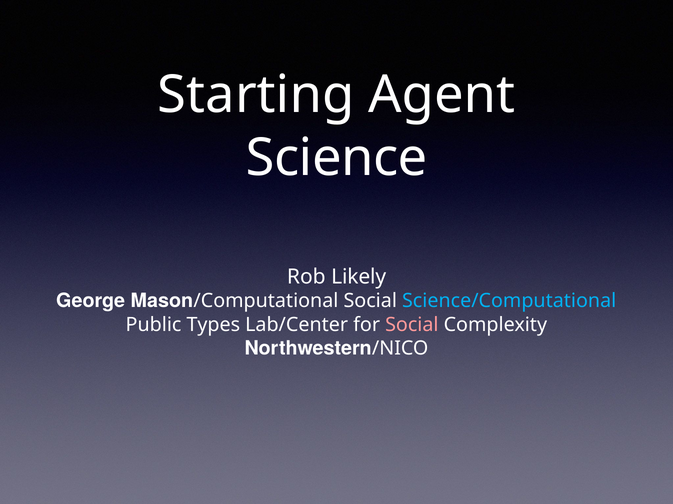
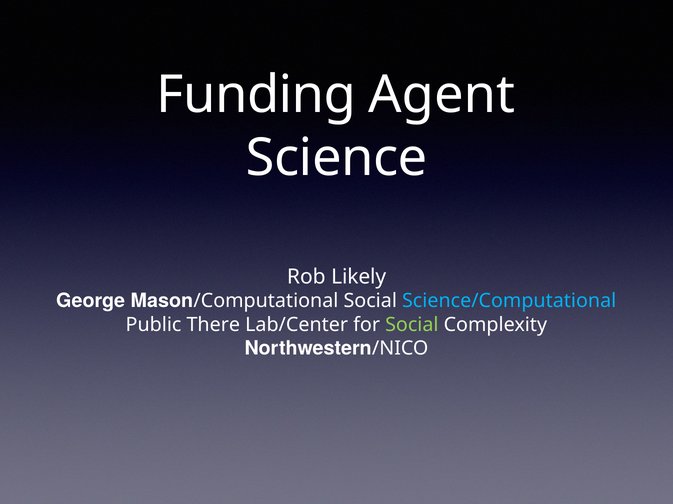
Starting: Starting -> Funding
Types: Types -> There
Social at (412, 325) colour: pink -> light green
